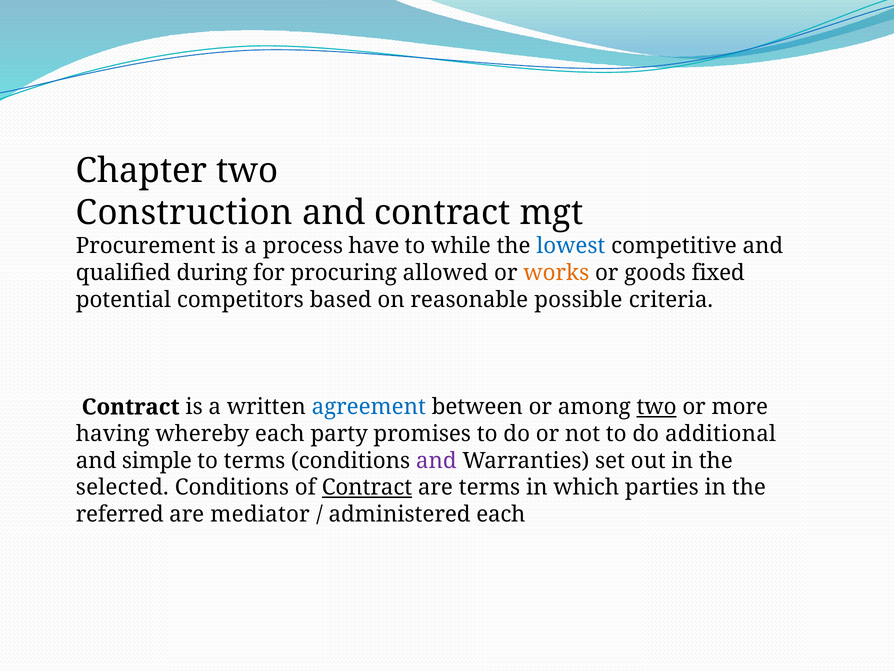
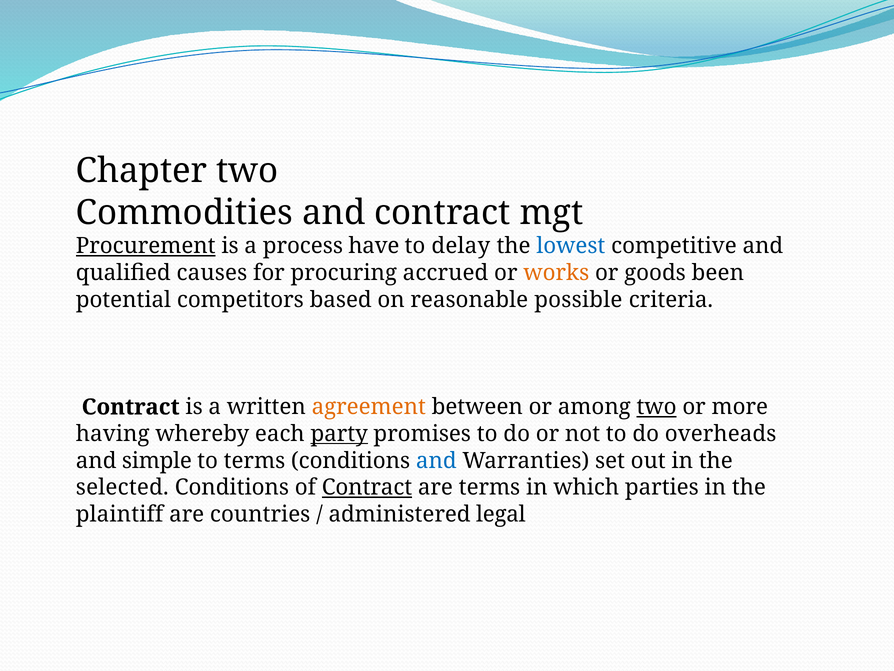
Construction: Construction -> Commodities
Procurement underline: none -> present
while: while -> delay
during: during -> causes
allowed: allowed -> accrued
fixed: fixed -> been
agreement colour: blue -> orange
party underline: none -> present
additional: additional -> overheads
and at (436, 460) colour: purple -> blue
referred: referred -> plaintiff
mediator: mediator -> countries
administered each: each -> legal
